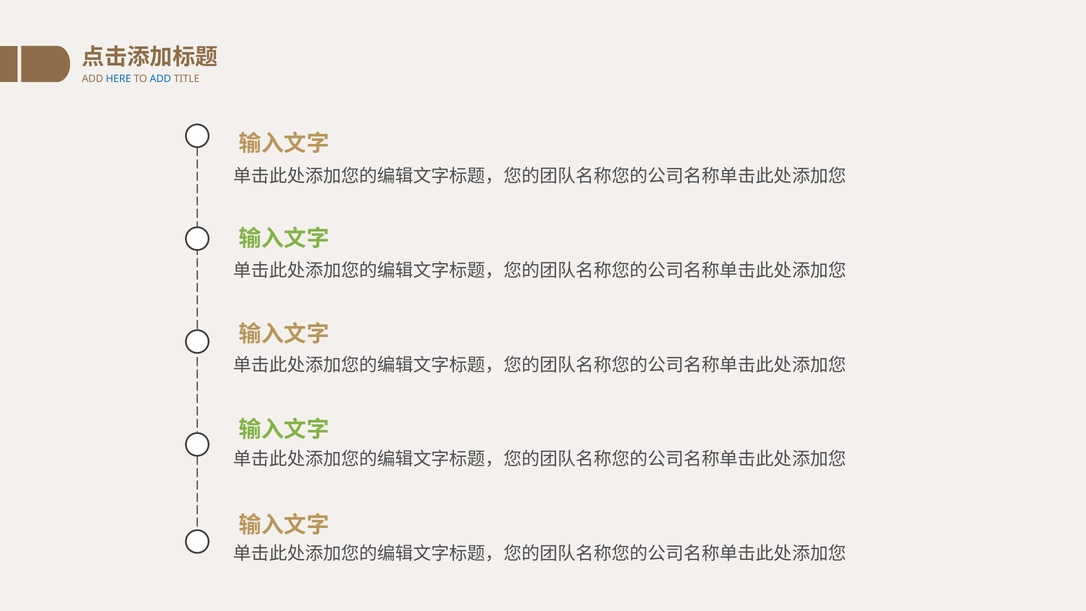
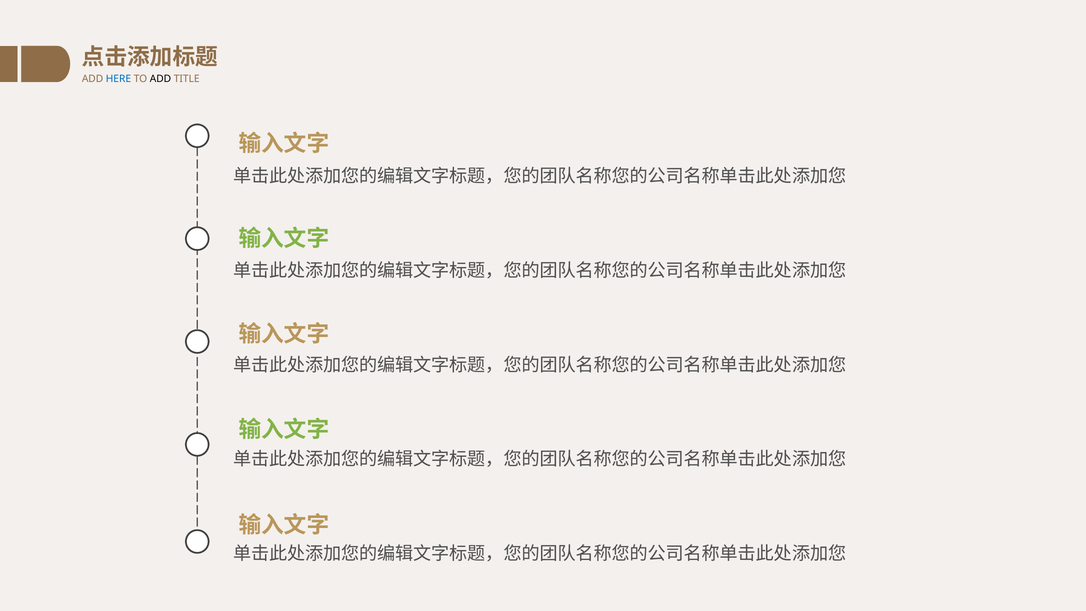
ADD at (160, 79) colour: blue -> black
